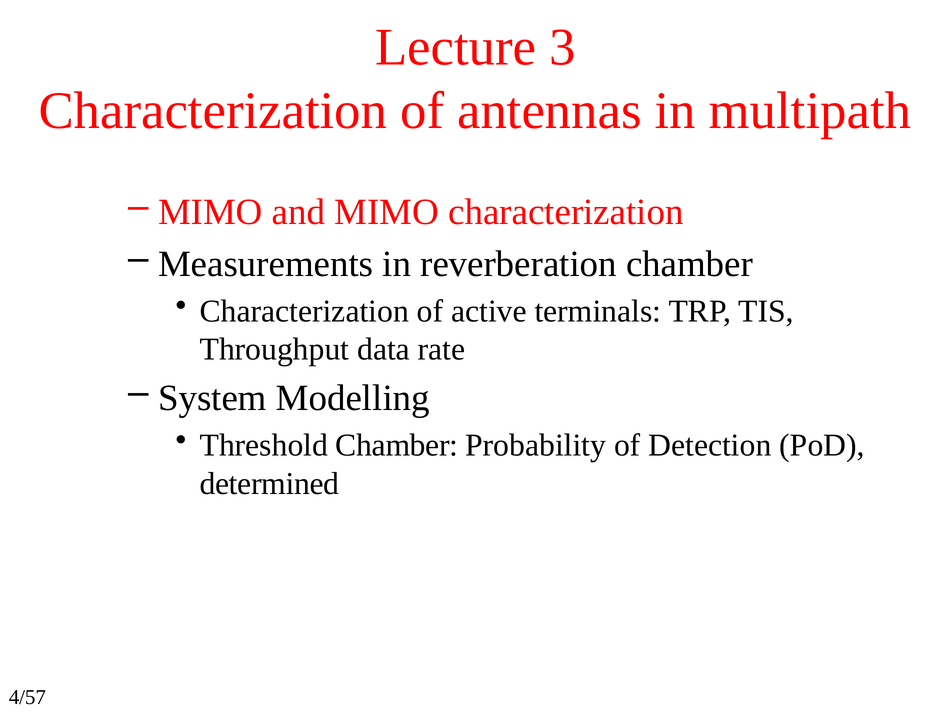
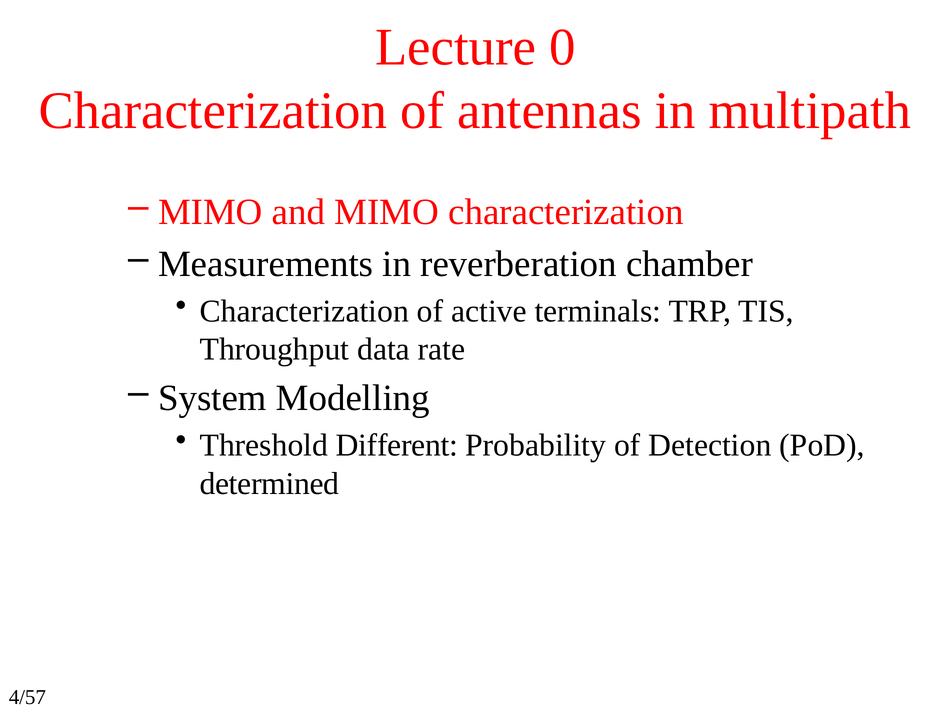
3: 3 -> 0
Threshold Chamber: Chamber -> Different
